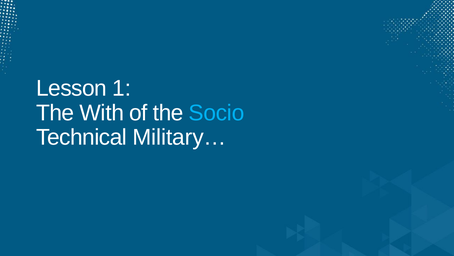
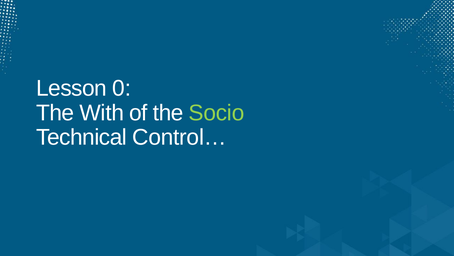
1: 1 -> 0
Socio colour: light blue -> light green
Military…: Military… -> Control…
